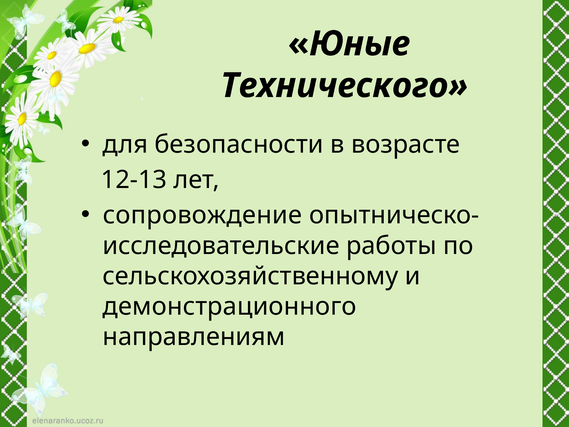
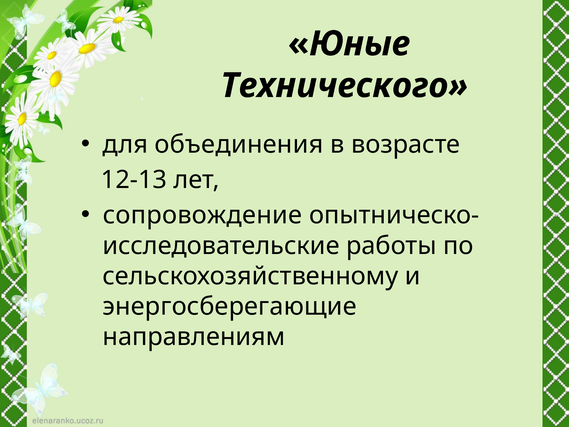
безопасности: безопасности -> объединения
демонстрационного: демонстрационного -> энергосберегающие
